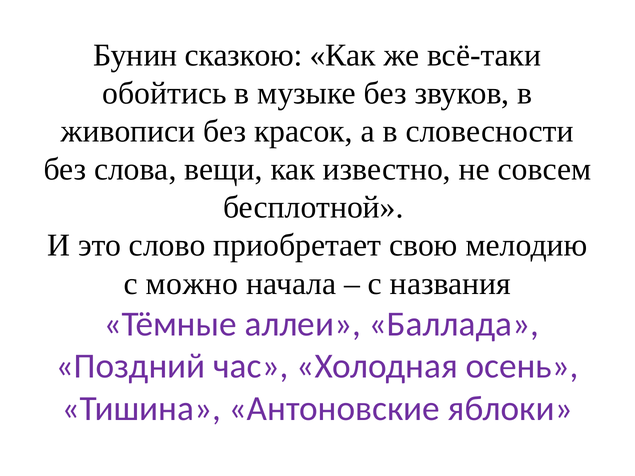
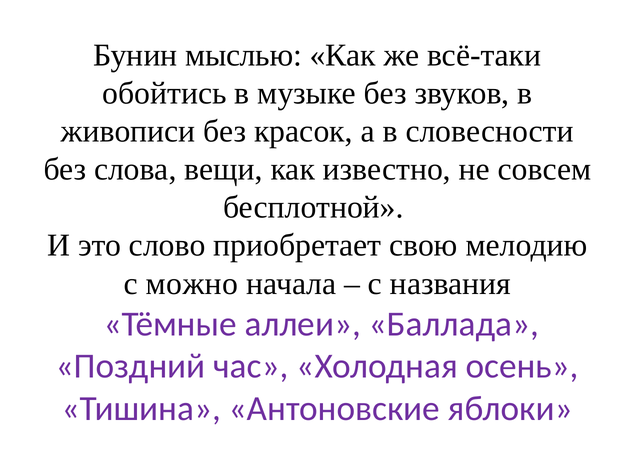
сказкою: сказкою -> мыслью
